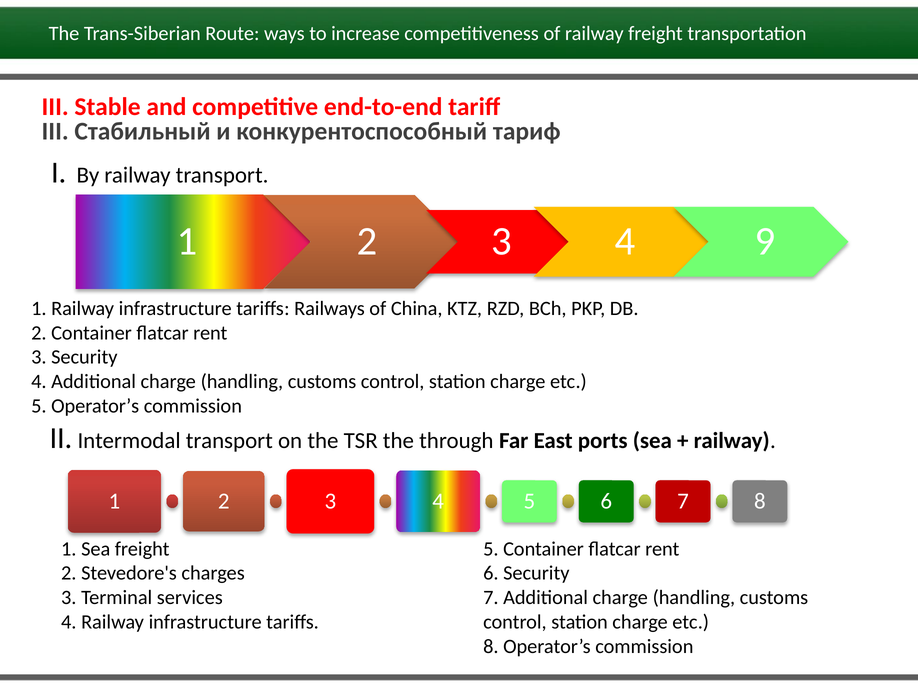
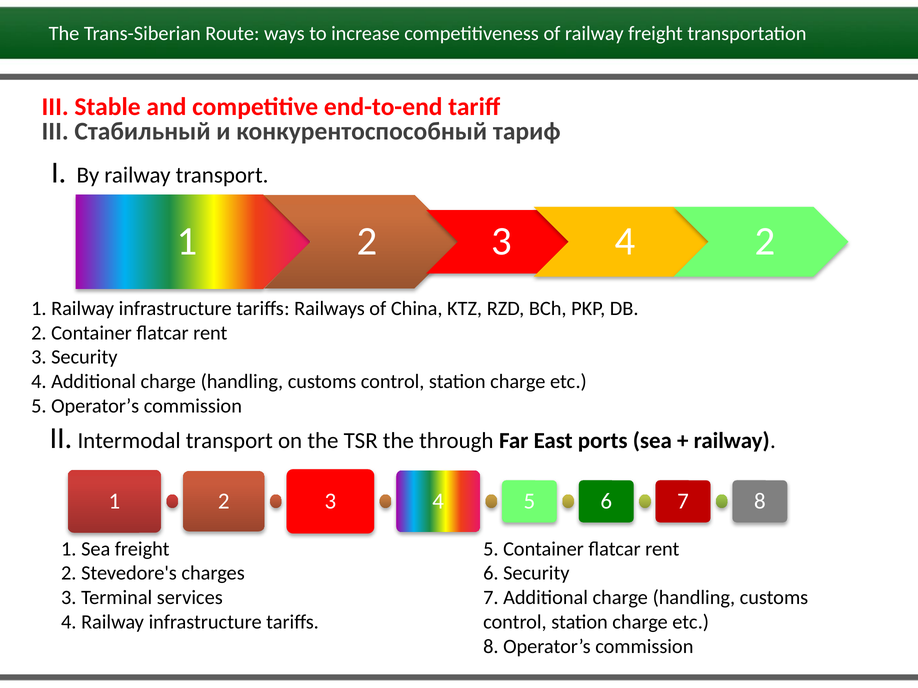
4 9: 9 -> 2
